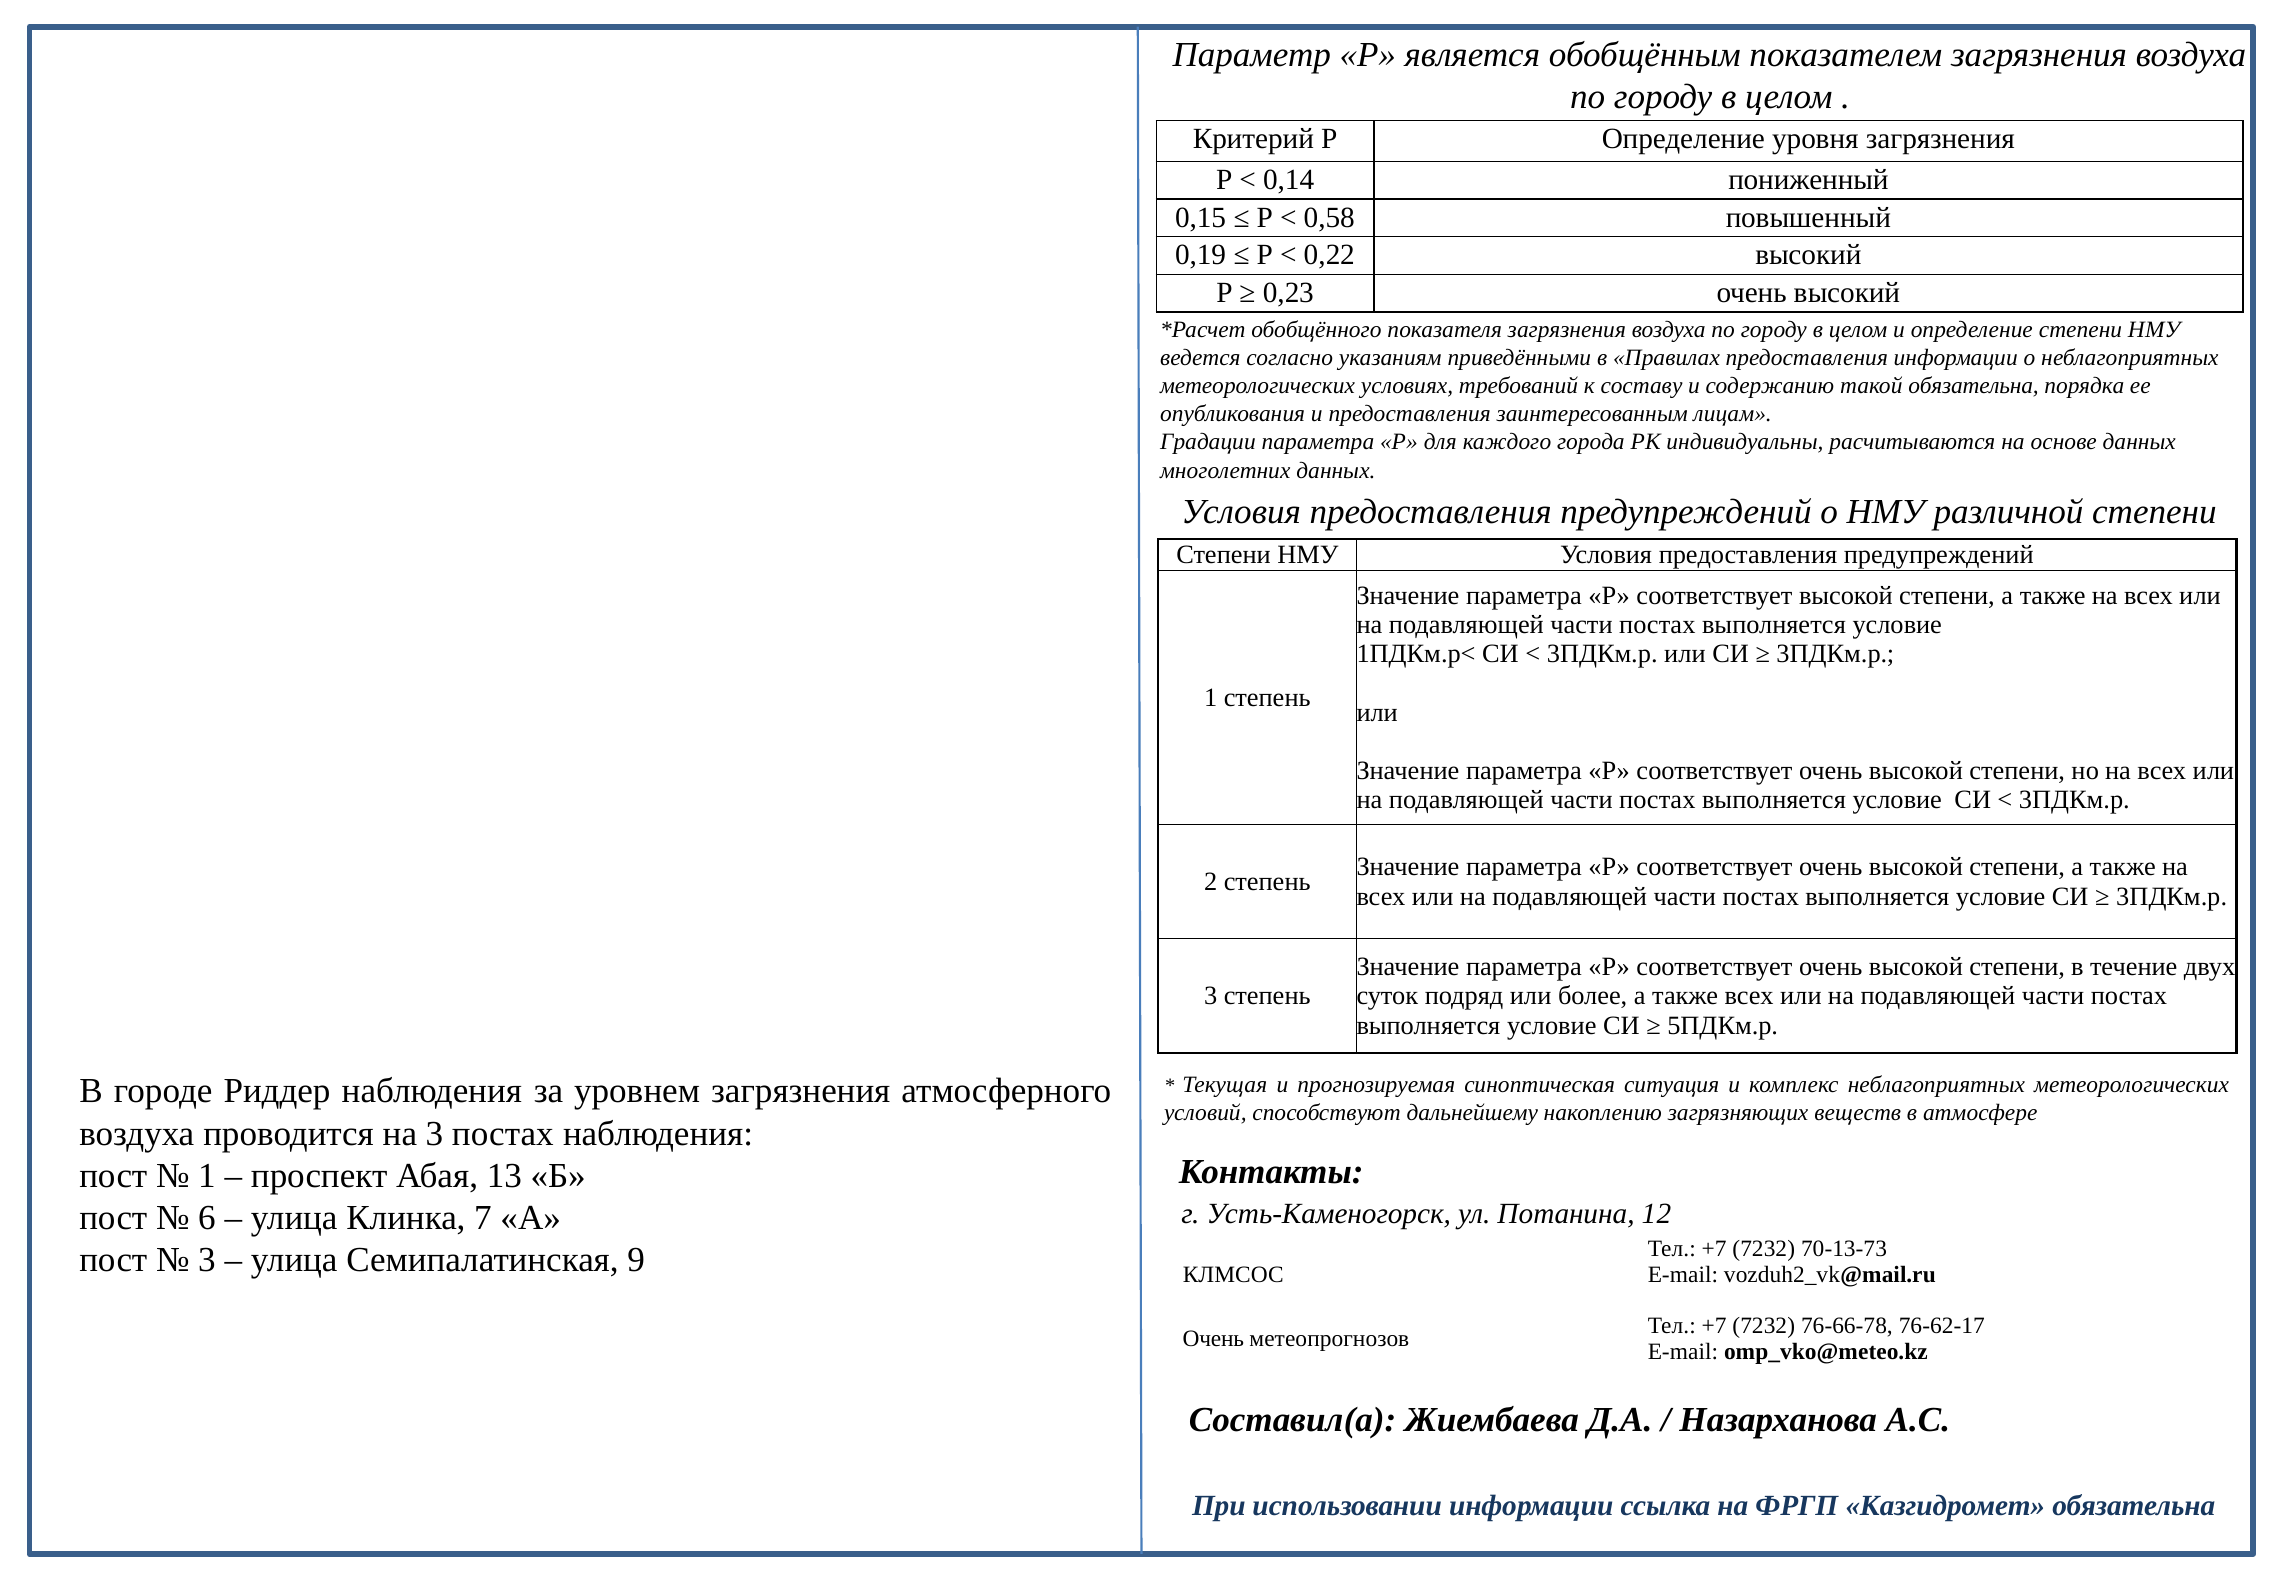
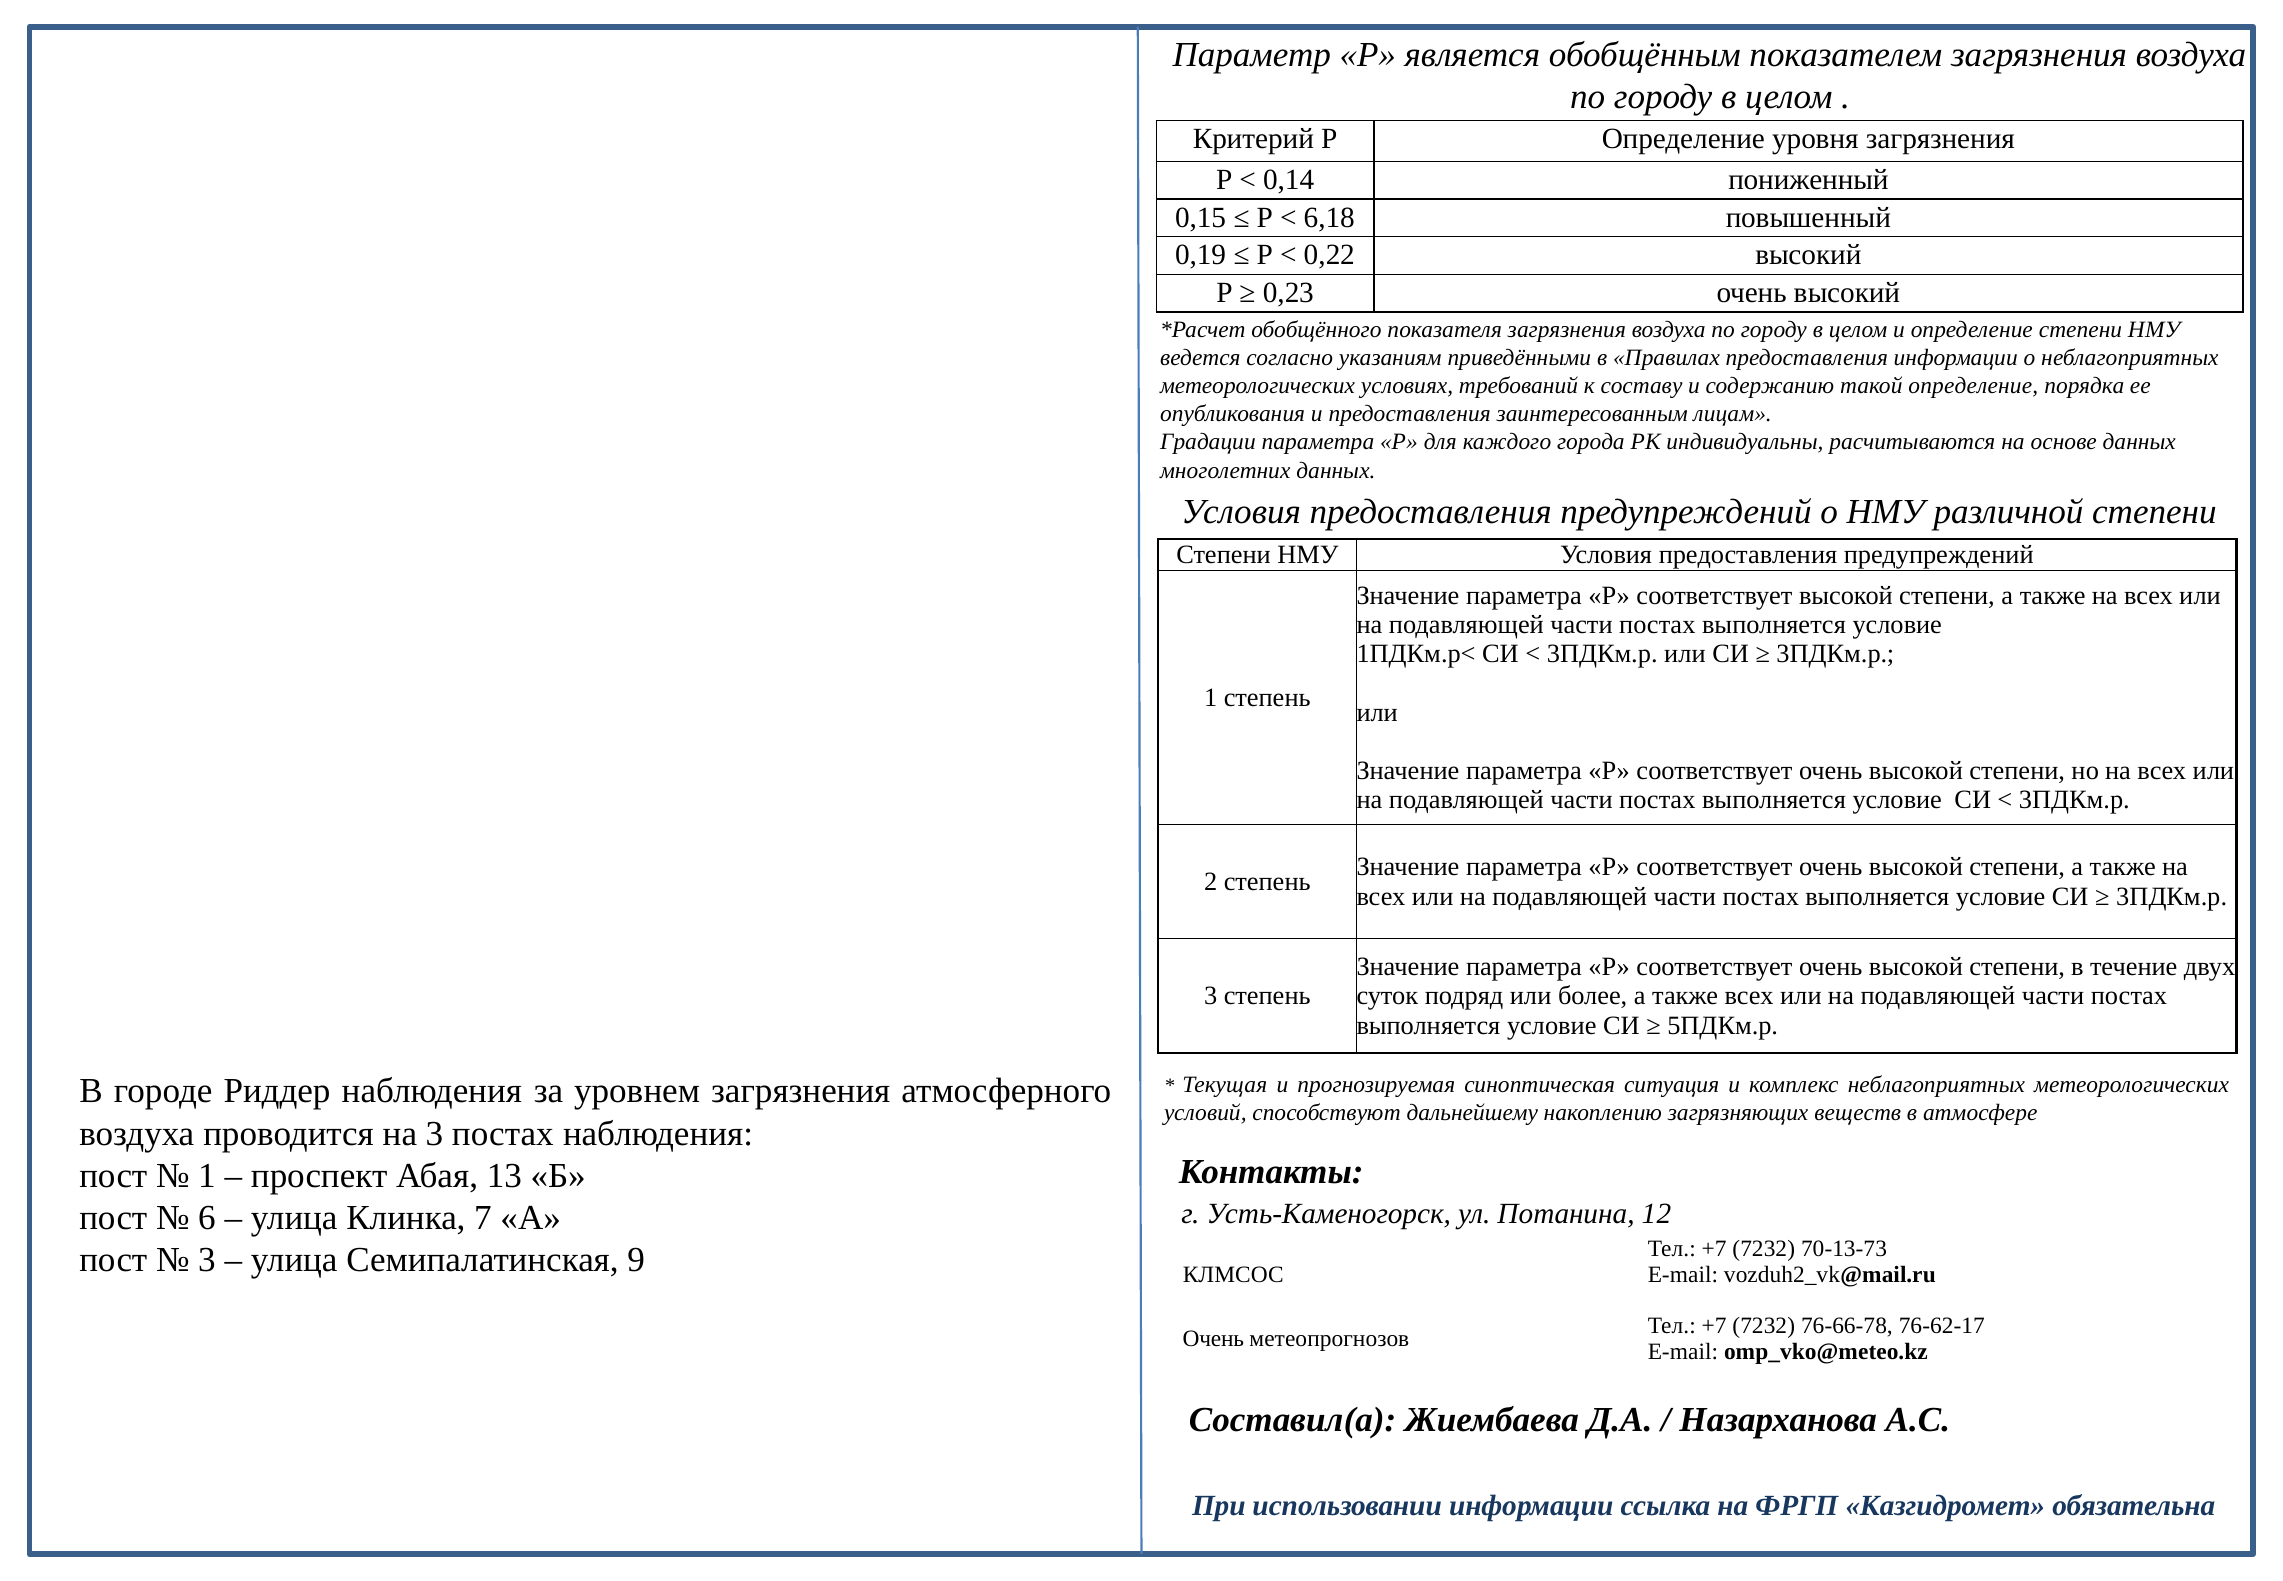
0,58: 0,58 -> 6,18
такой обязательна: обязательна -> определение
